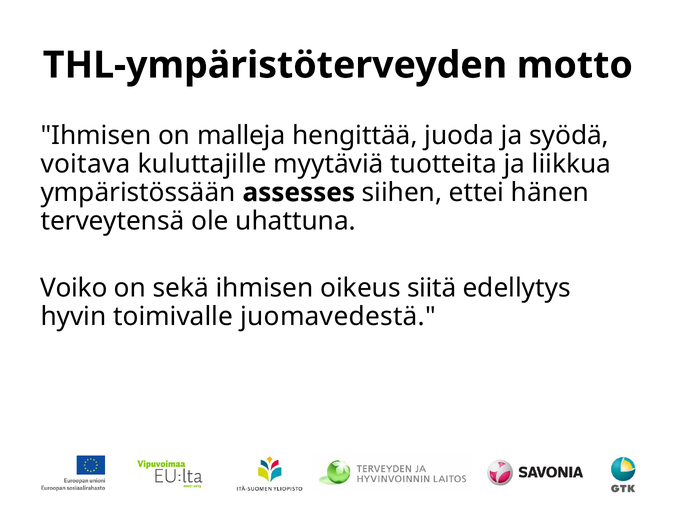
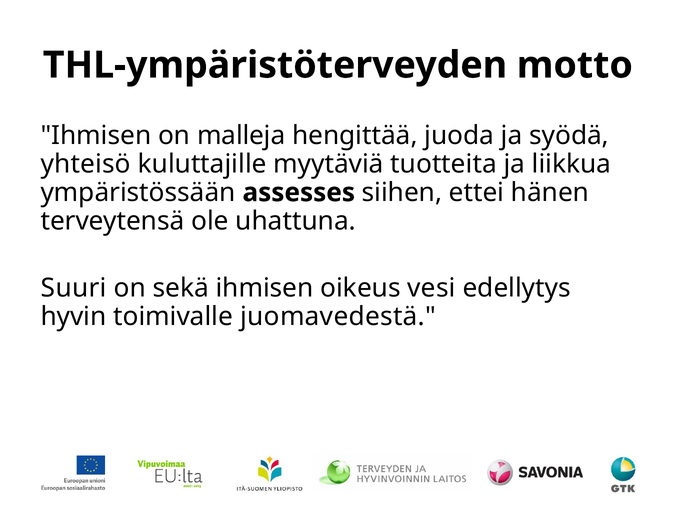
voitava: voitava -> yhteisö
Voiko: Voiko -> Suuri
siitä: siitä -> vesi
